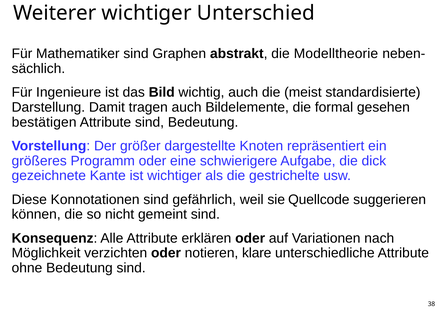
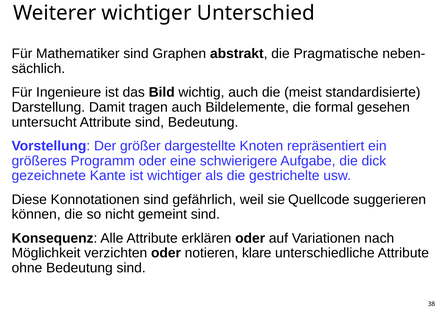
Modelltheorie: Modelltheorie -> Pragmatische
bestätigen: bestätigen -> untersucht
